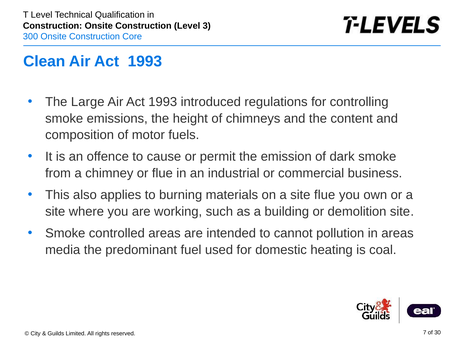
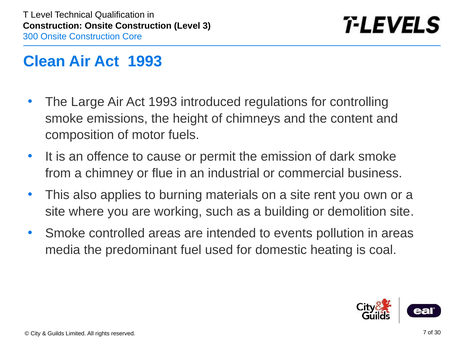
site flue: flue -> rent
cannot: cannot -> events
